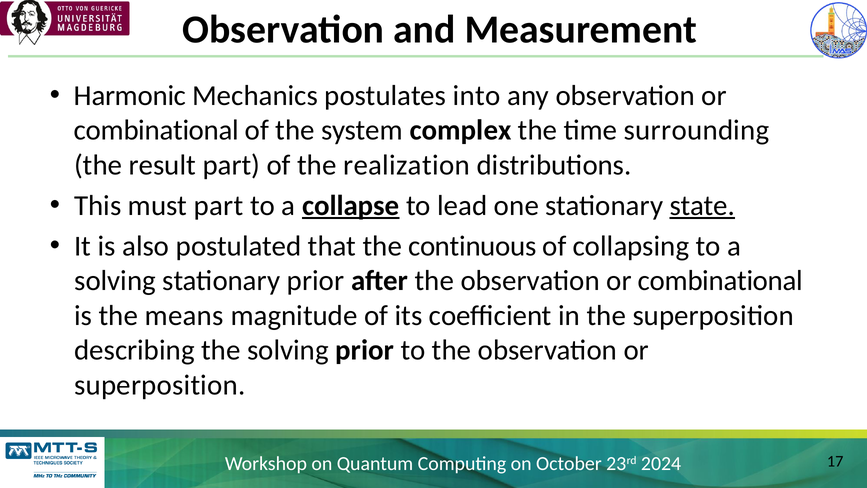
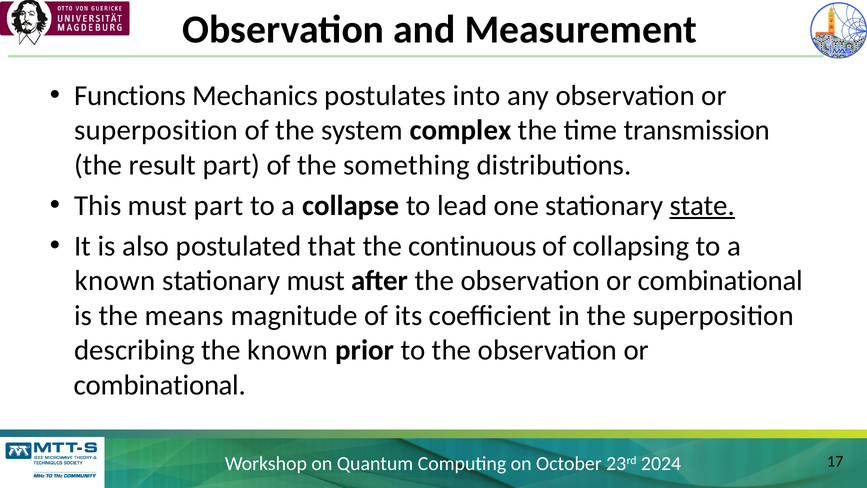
Harmonic: Harmonic -> Functions
combinational at (156, 130): combinational -> superposition
surrounding: surrounding -> transmission
realization: realization -> something
collapse underline: present -> none
solving at (115, 281): solving -> known
stationary prior: prior -> must
the solving: solving -> known
superposition at (160, 385): superposition -> combinational
